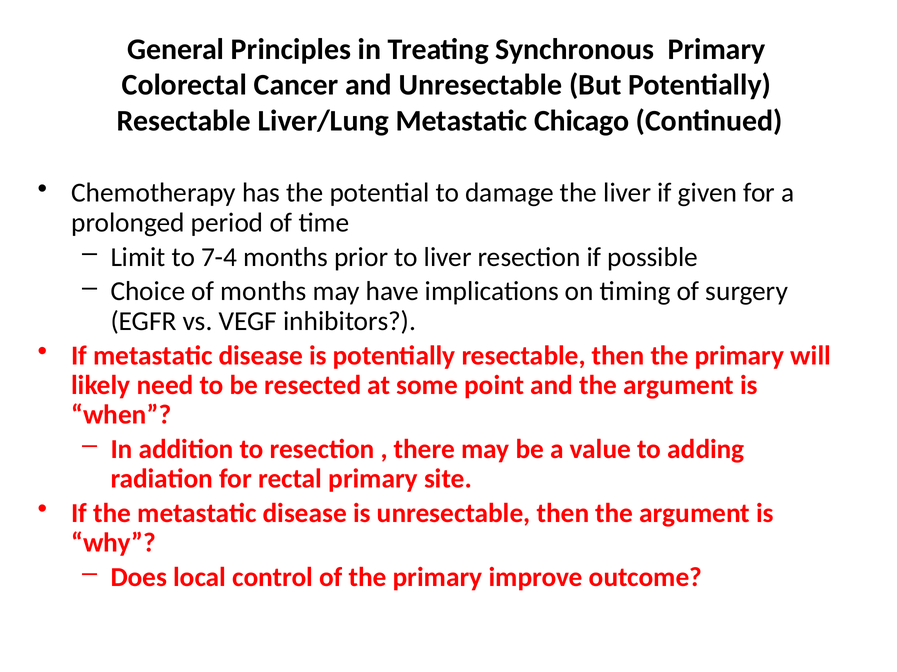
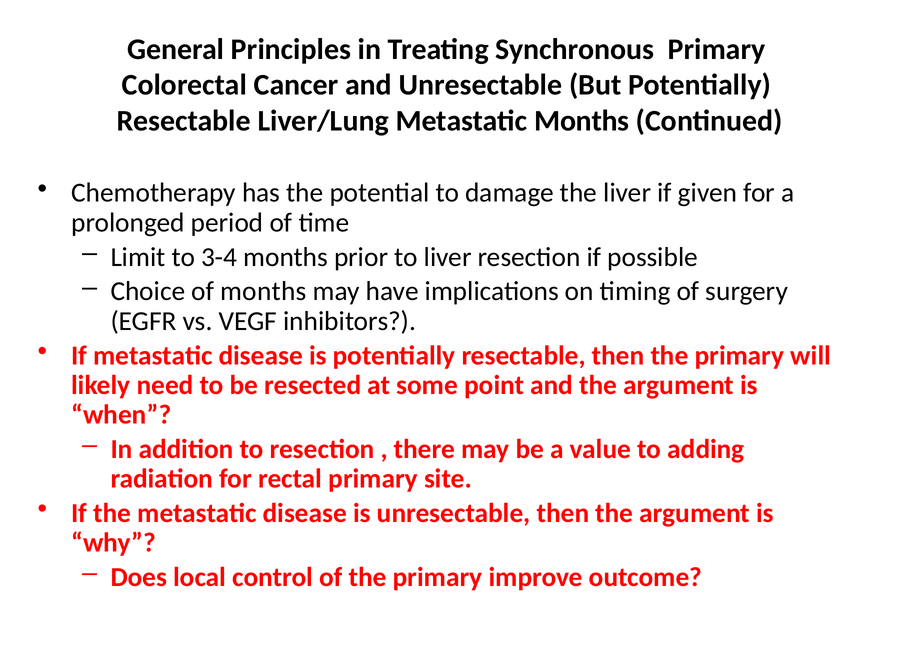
Metastatic Chicago: Chicago -> Months
7-4: 7-4 -> 3-4
